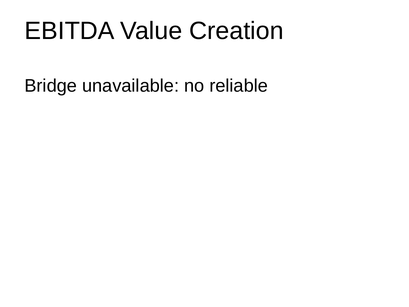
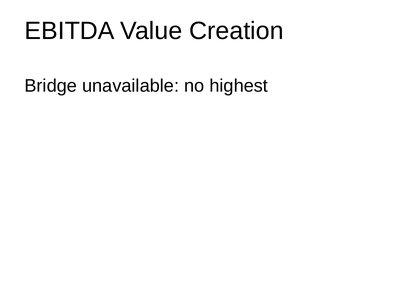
reliable: reliable -> highest
